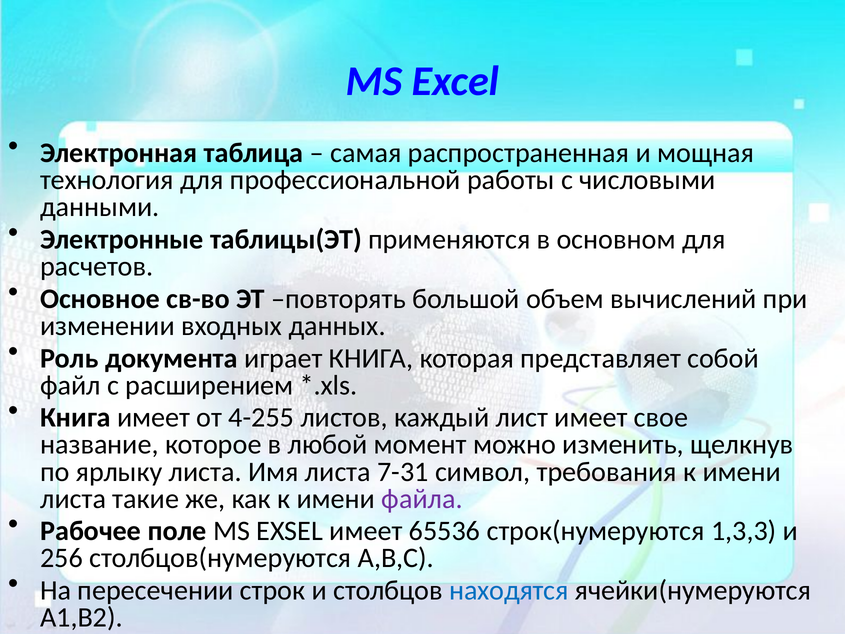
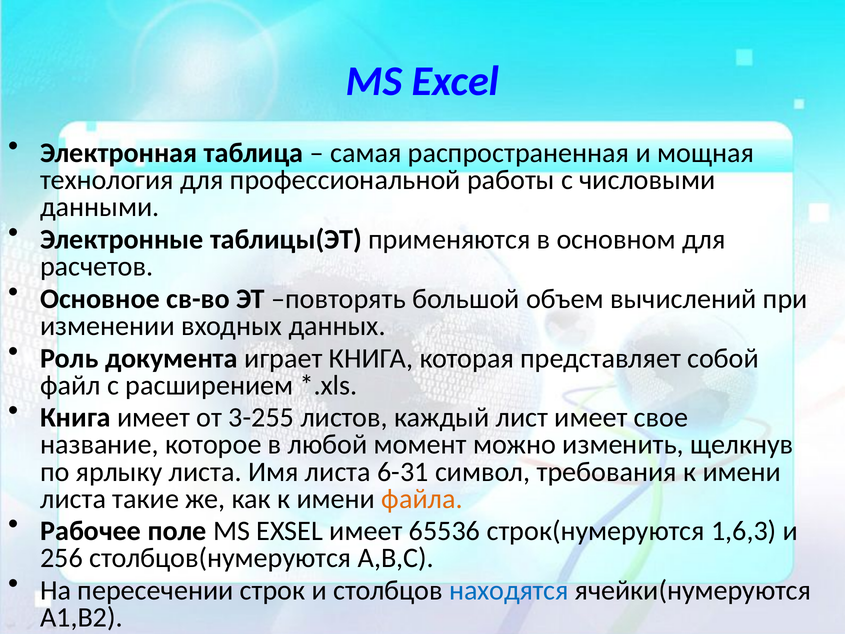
4-255: 4-255 -> 3-255
7-31: 7-31 -> 6-31
файла colour: purple -> orange
1,3,3: 1,3,3 -> 1,6,3
